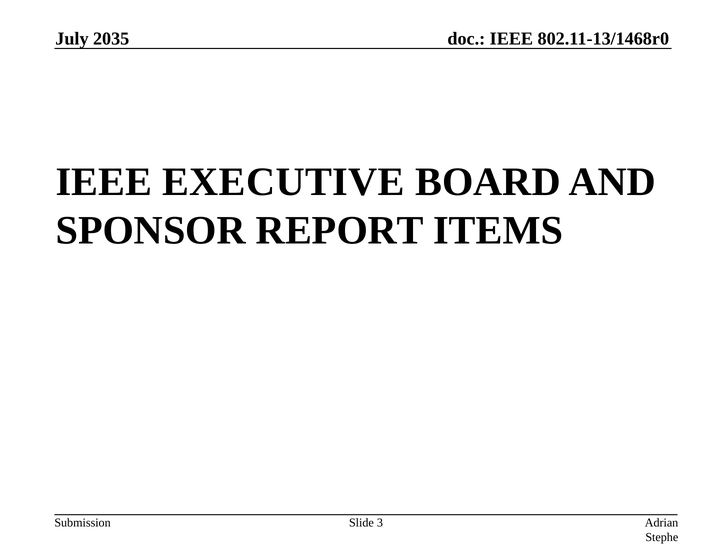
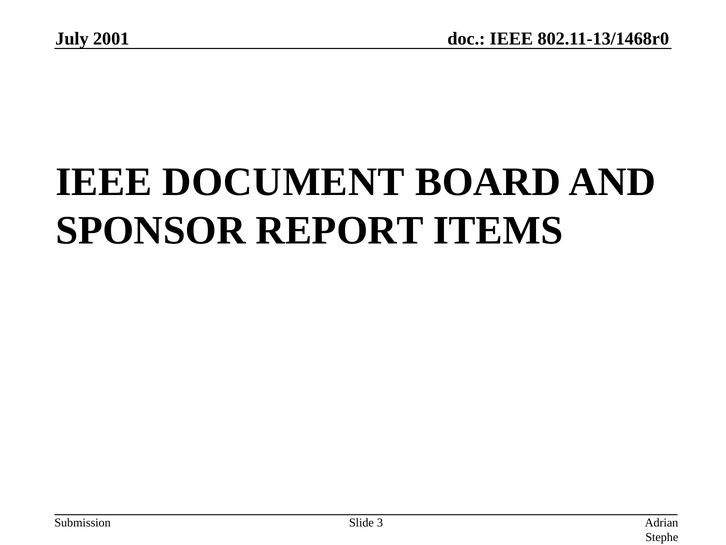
2035: 2035 -> 2001
EXECUTIVE: EXECUTIVE -> DOCUMENT
